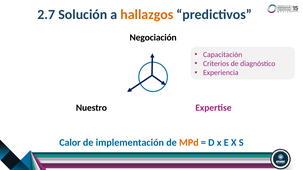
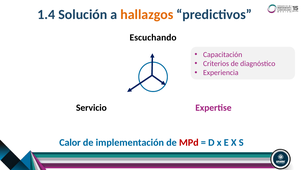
2.7: 2.7 -> 1.4
Negociación: Negociación -> Escuchando
Nuestro: Nuestro -> Servicio
MPd colour: orange -> red
